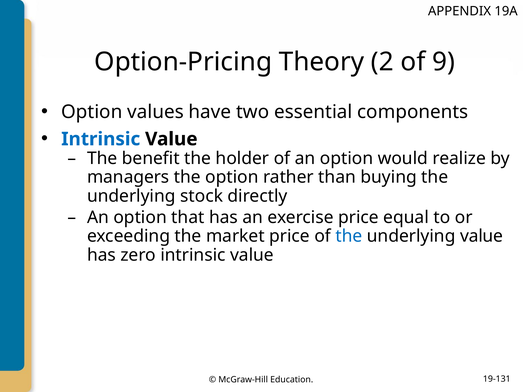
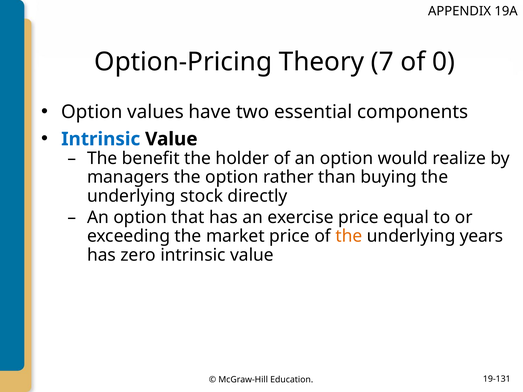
2: 2 -> 7
9: 9 -> 0
the at (349, 236) colour: blue -> orange
underlying value: value -> years
